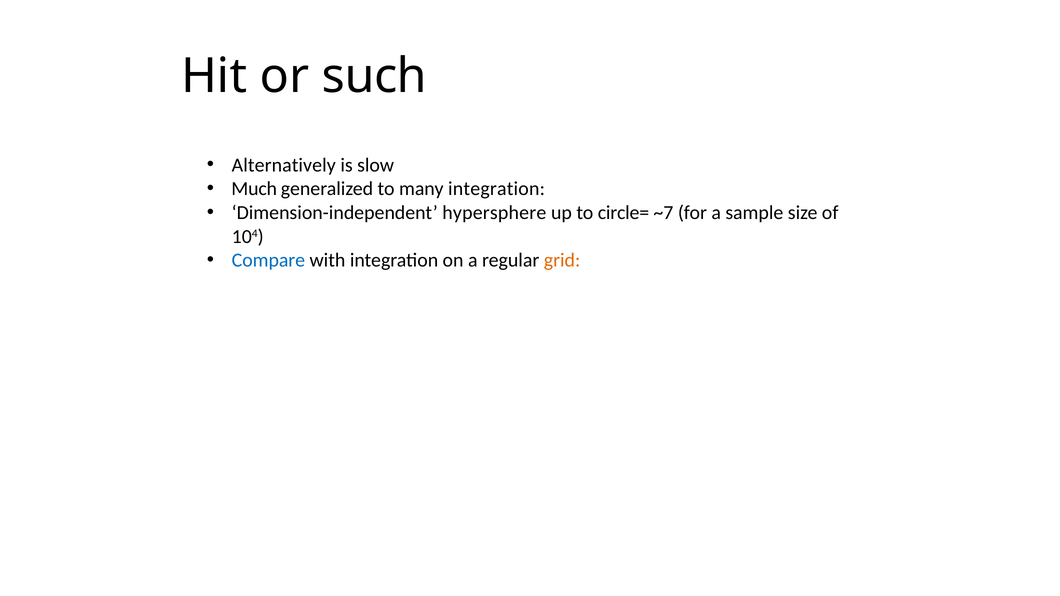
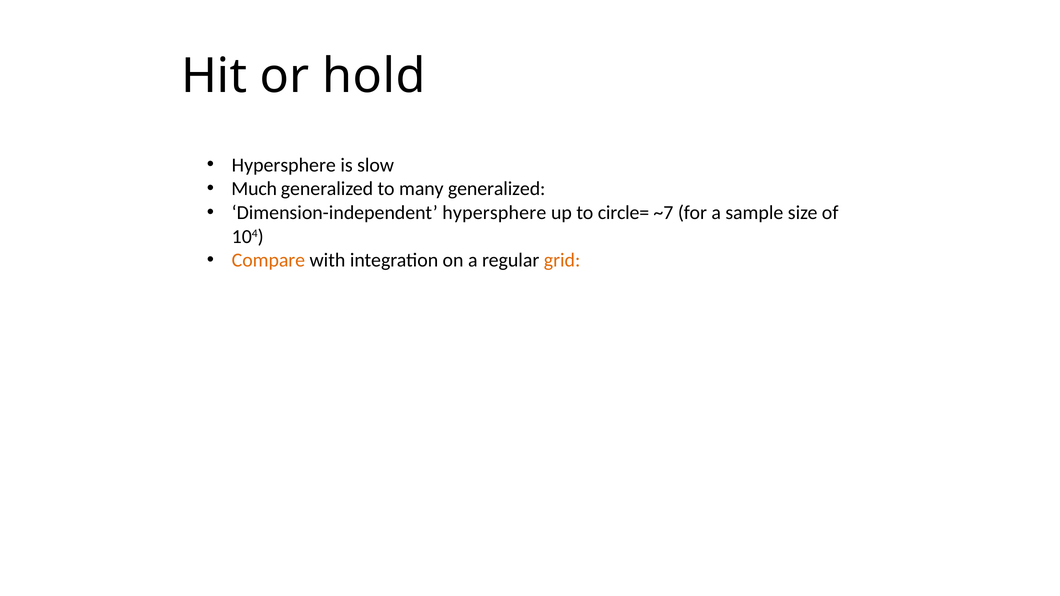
such: such -> hold
Alternatively at (284, 165): Alternatively -> Hypersphere
many integration: integration -> generalized
Compare colour: blue -> orange
